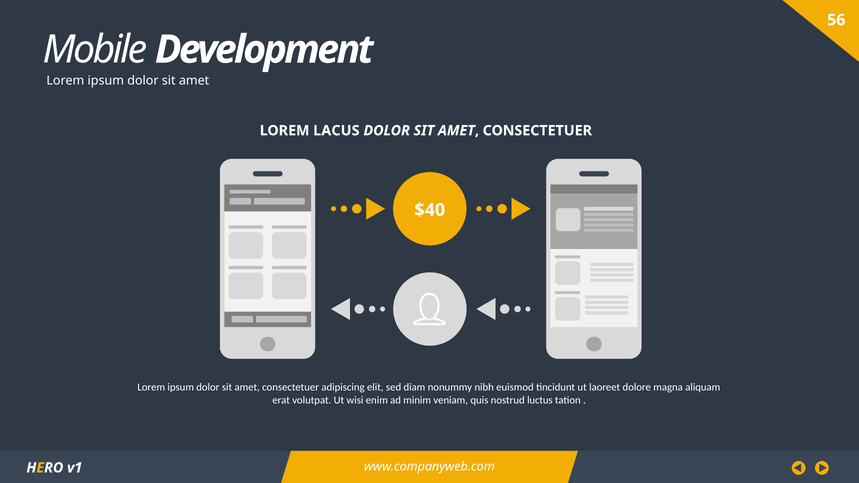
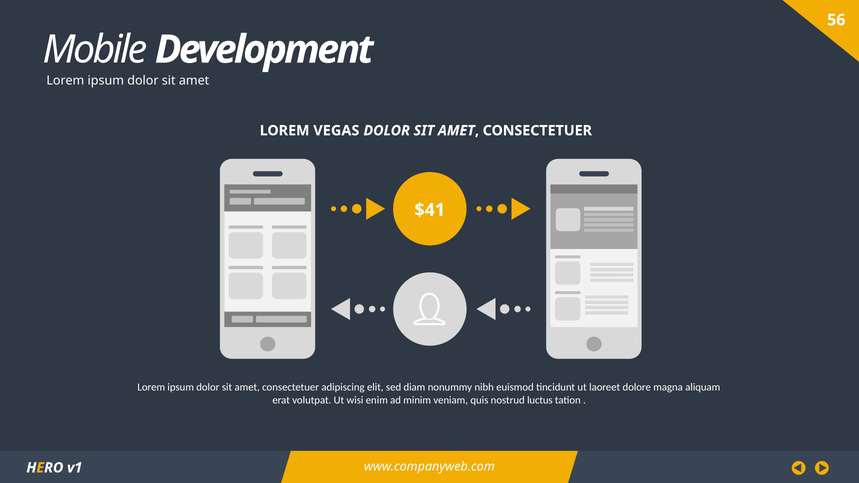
LACUS: LACUS -> VEGAS
$40: $40 -> $41
